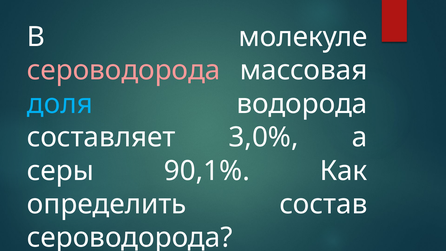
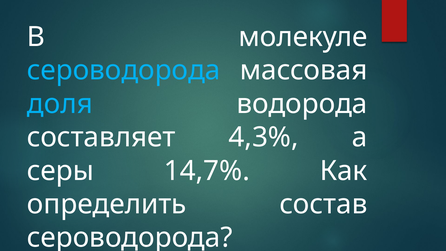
сероводорода at (124, 70) colour: pink -> light blue
3,0%: 3,0% -> 4,3%
90,1%: 90,1% -> 14,7%
